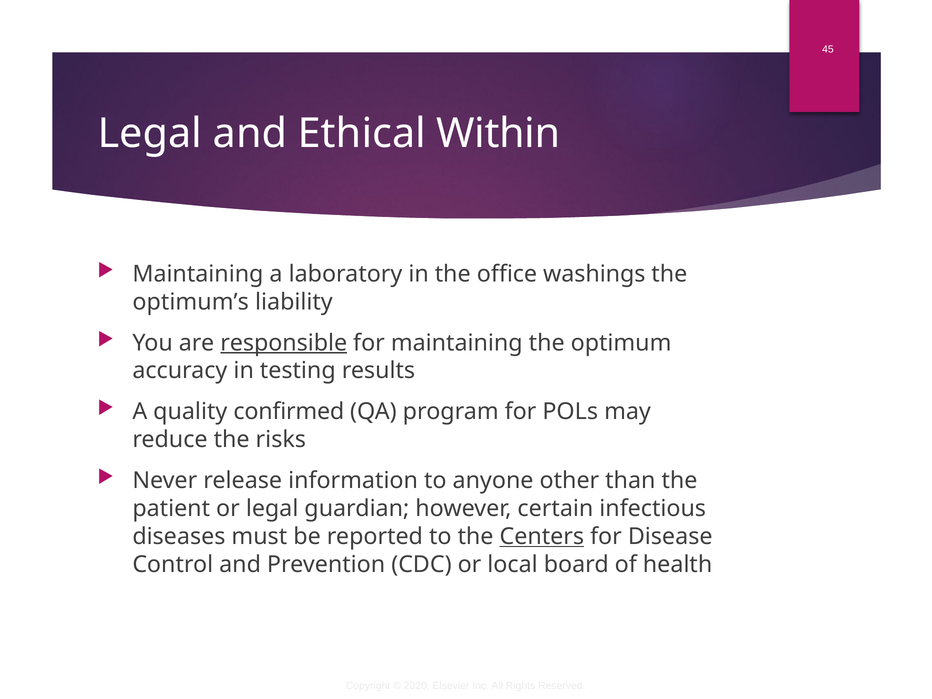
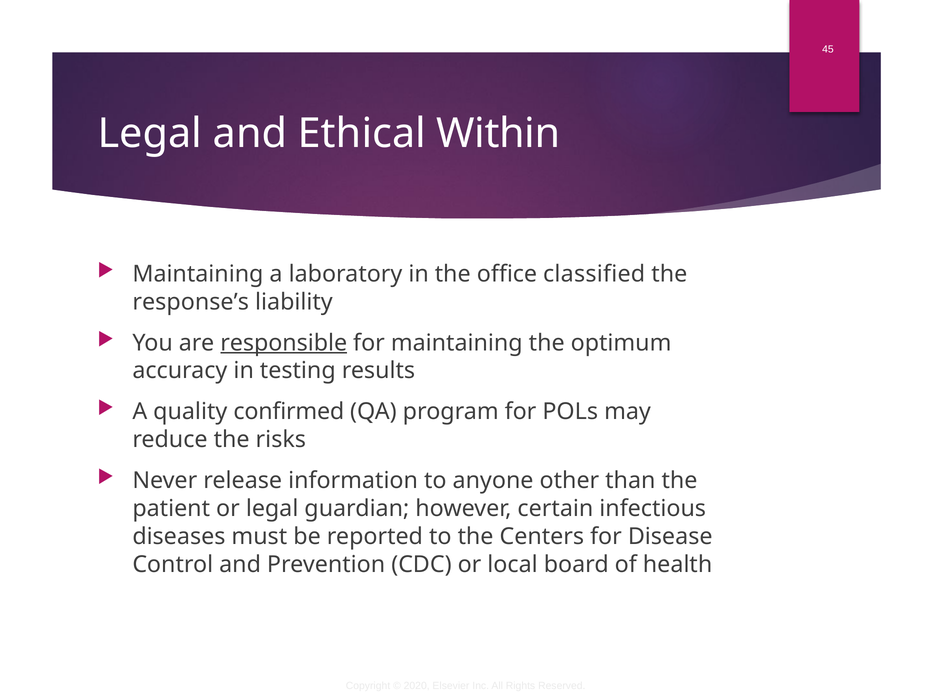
washings: washings -> classified
optimum’s: optimum’s -> response’s
Centers underline: present -> none
